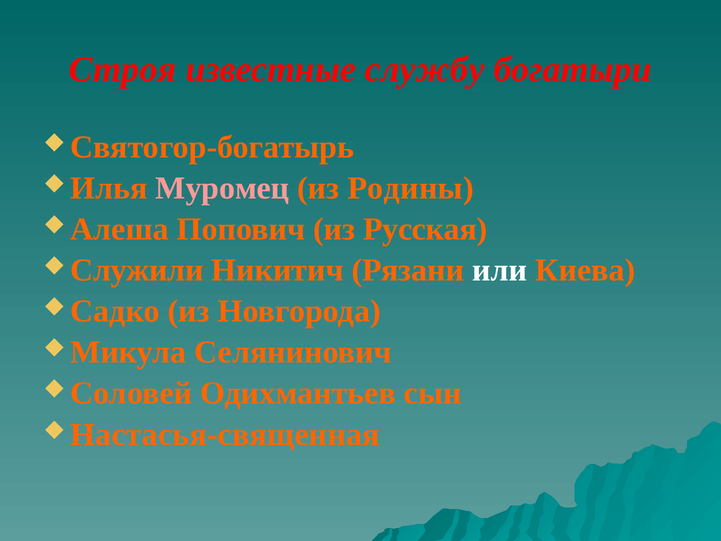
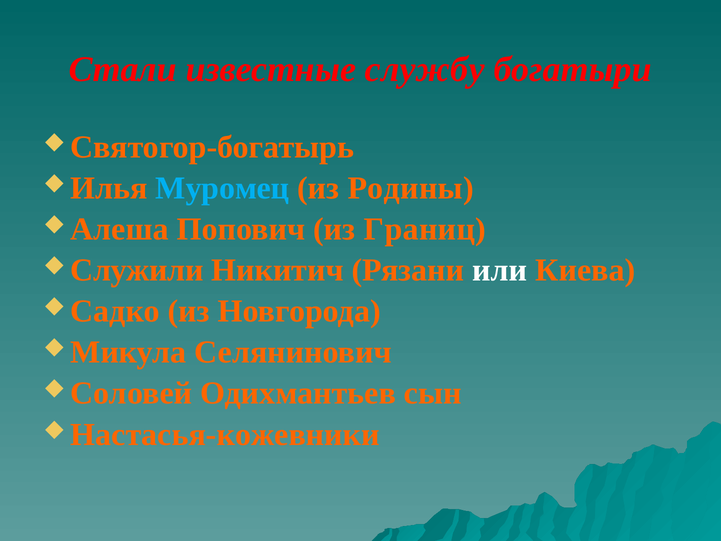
Строя: Строя -> Стали
Муромец colour: pink -> light blue
Русская: Русская -> Границ
Настасья-священная: Настасья-священная -> Настасья-кожевники
